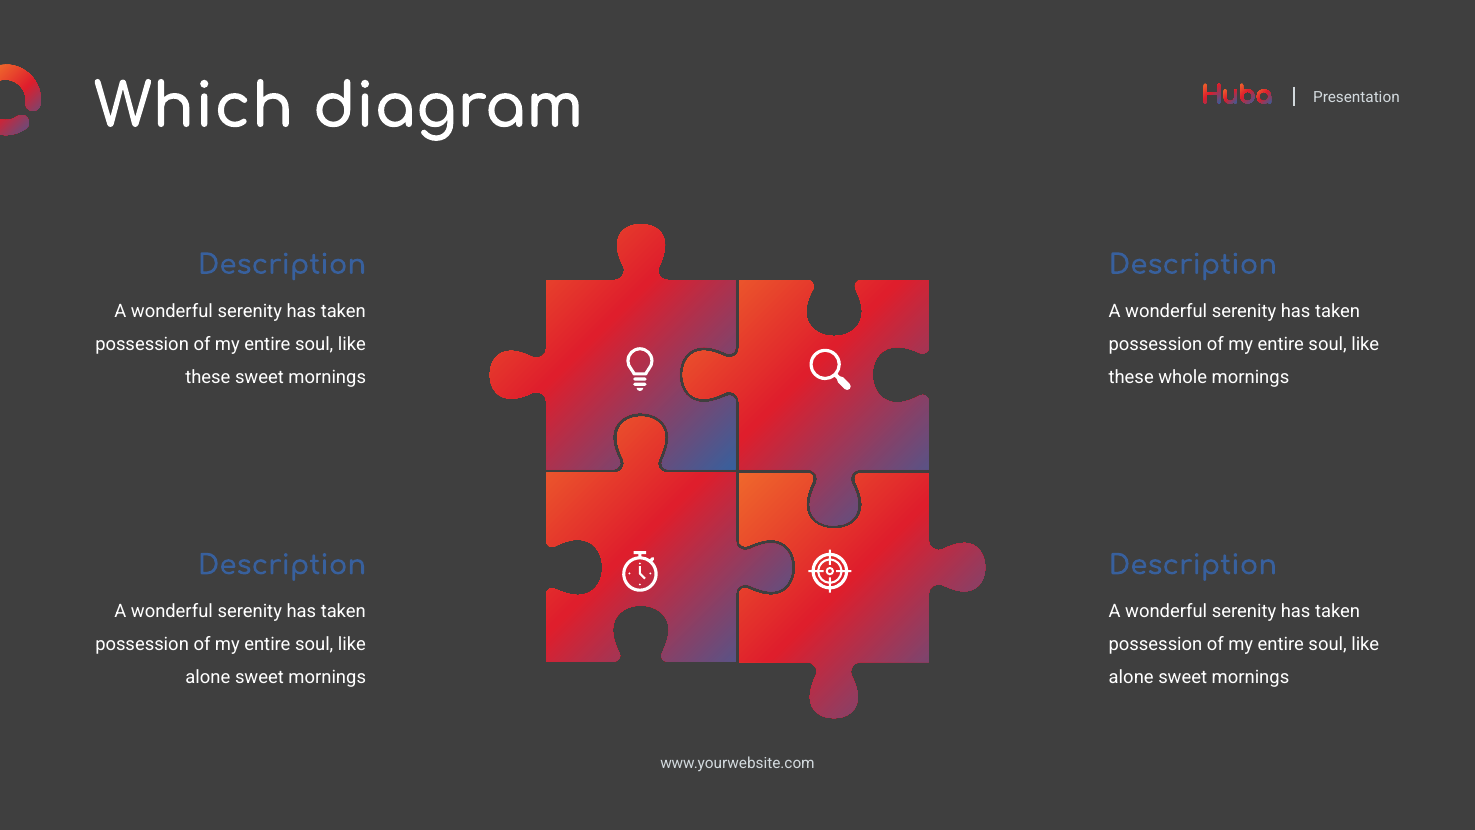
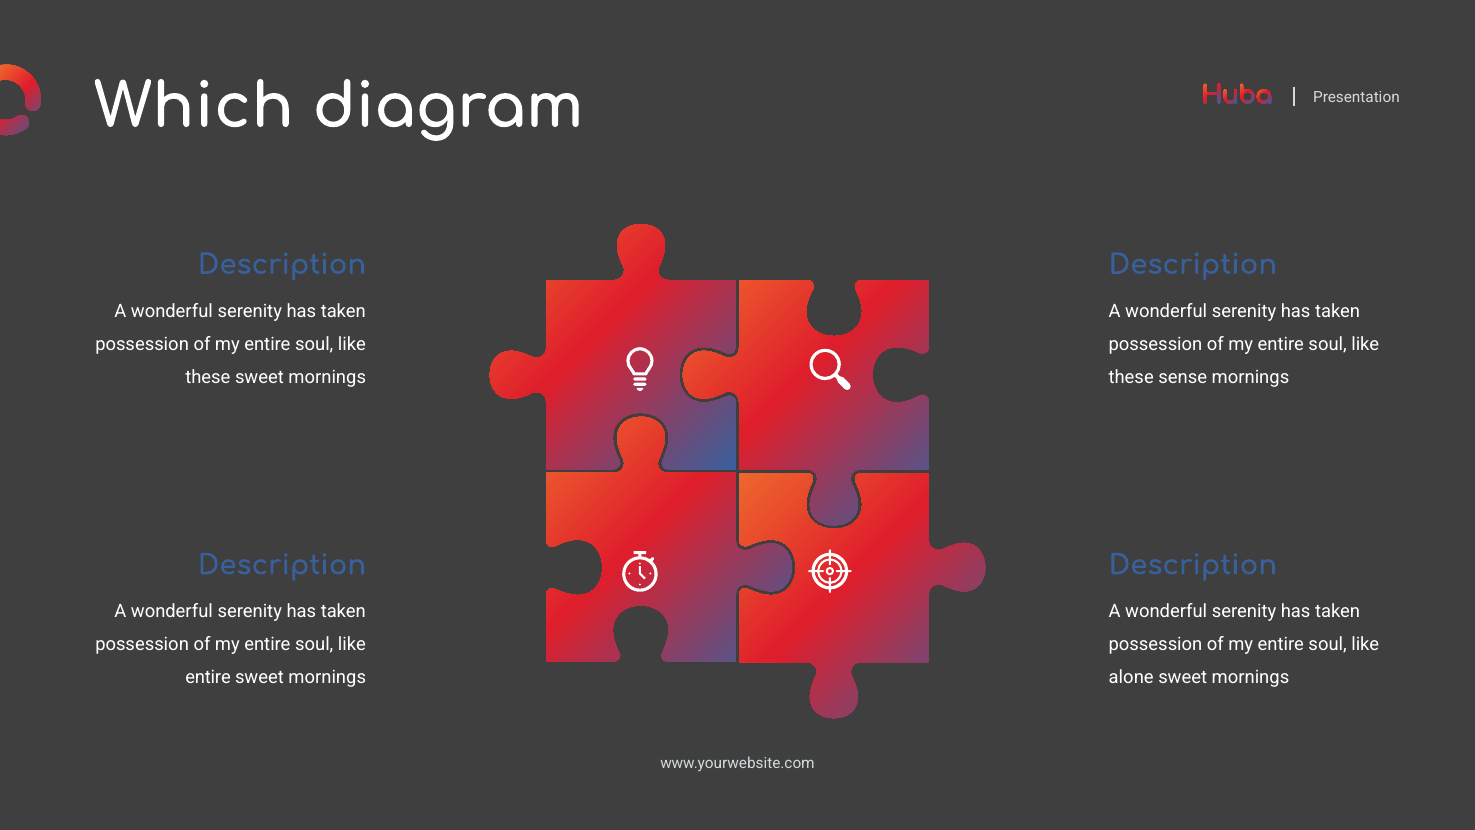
whole: whole -> sense
alone at (208, 678): alone -> entire
